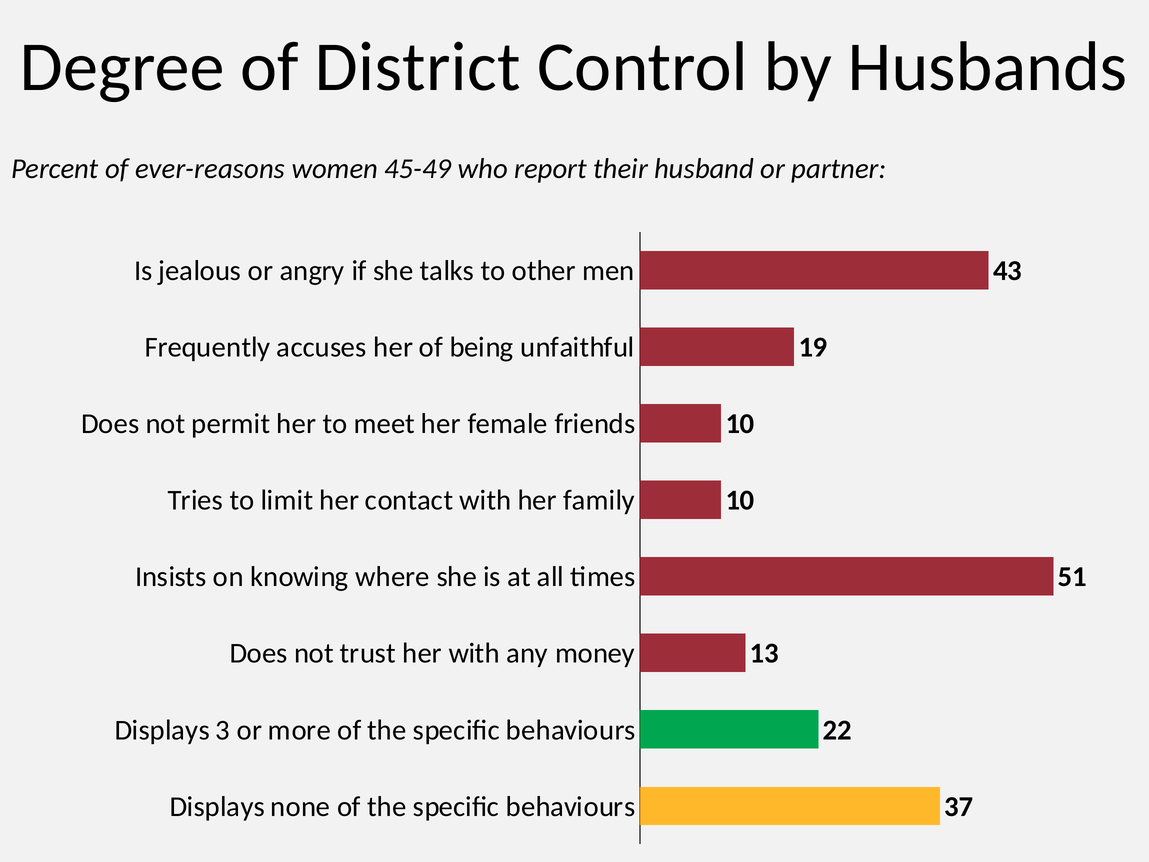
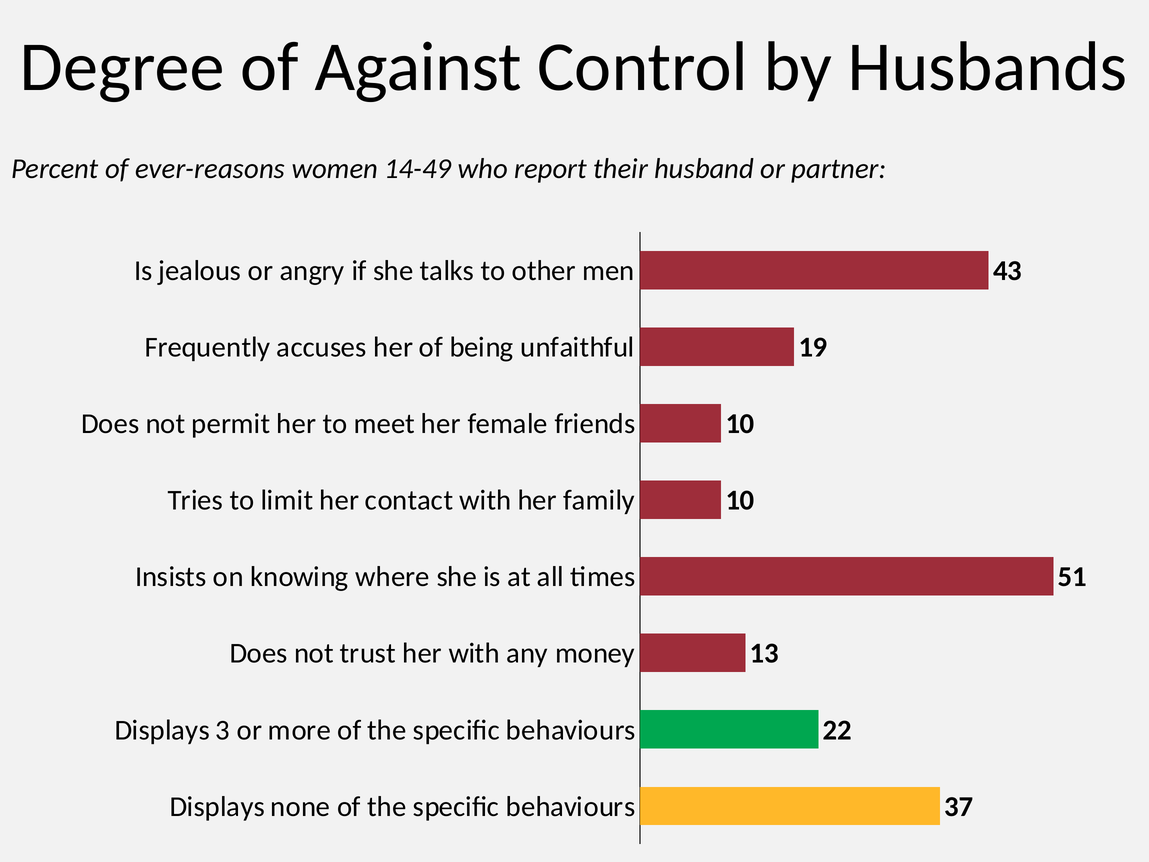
District: District -> Against
45-49: 45-49 -> 14-49
